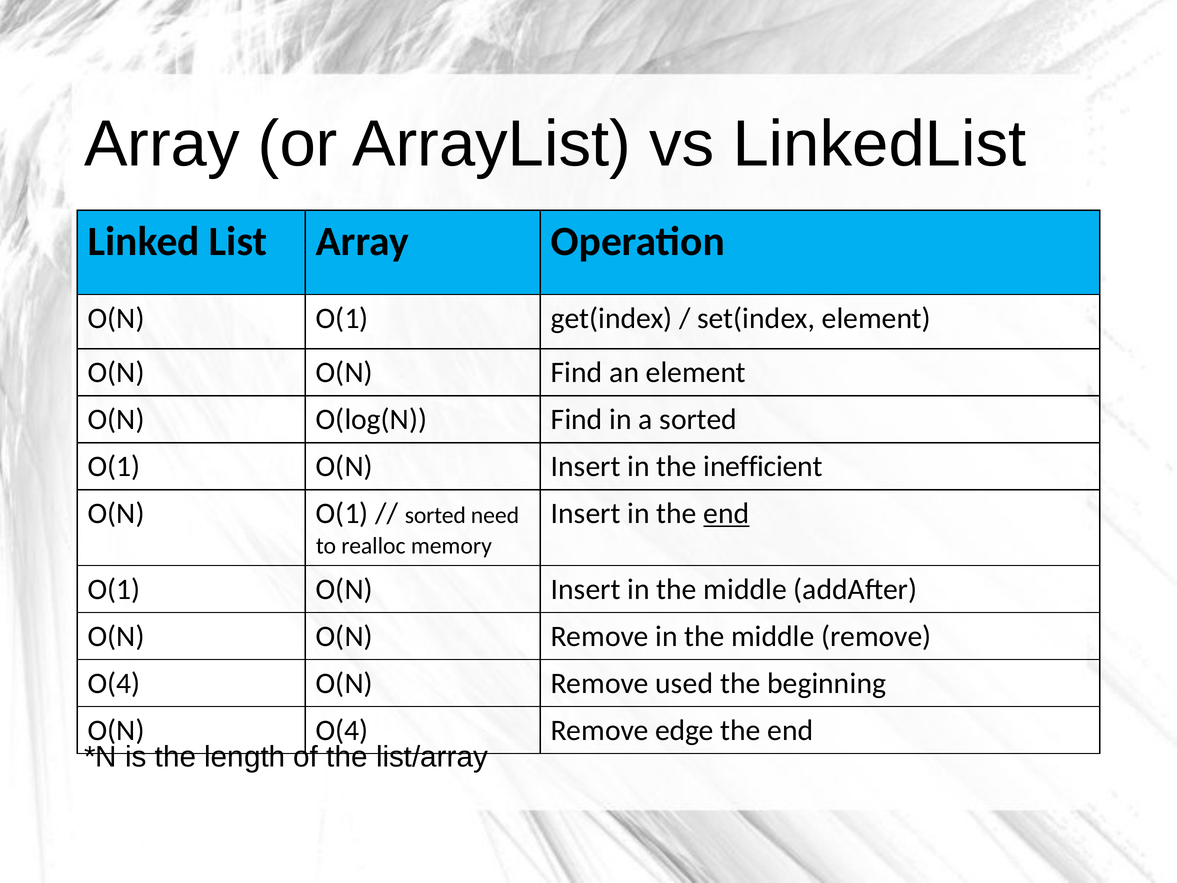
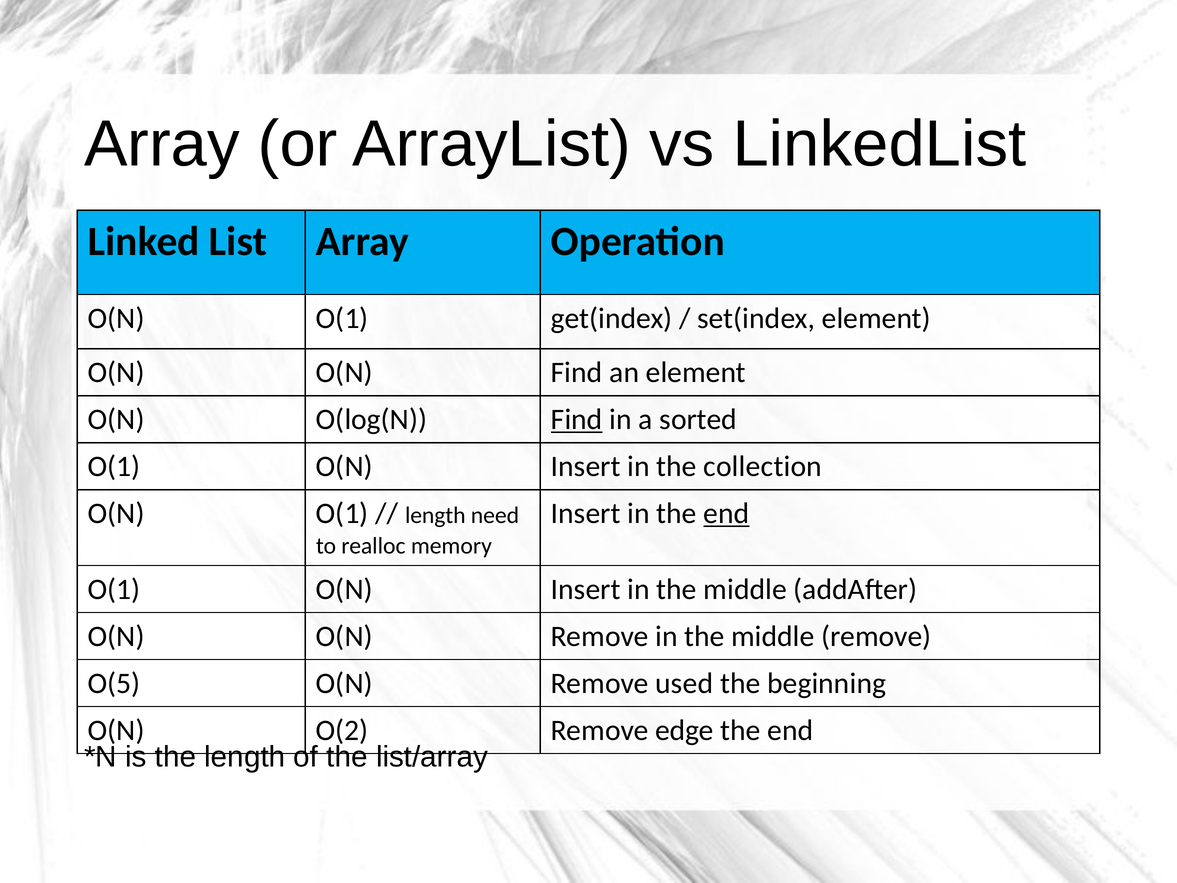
Find at (577, 419) underline: none -> present
inefficient: inefficient -> collection
sorted at (435, 515): sorted -> length
O(4 at (114, 683): O(4 -> O(5
O(N O(4: O(4 -> O(2
